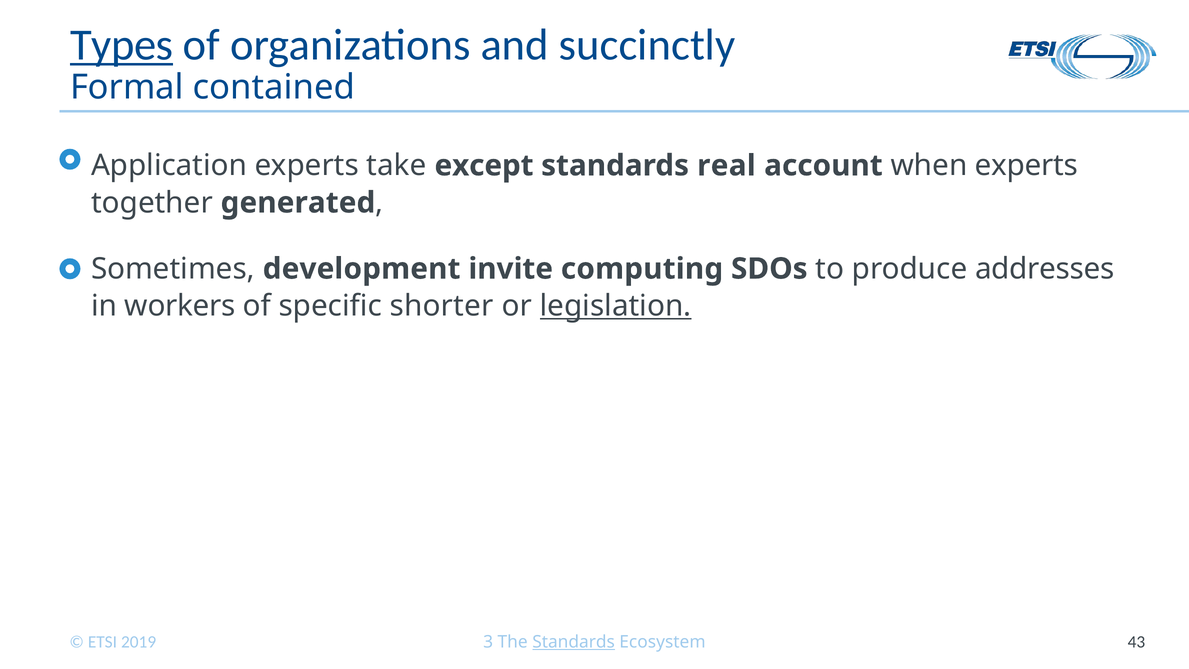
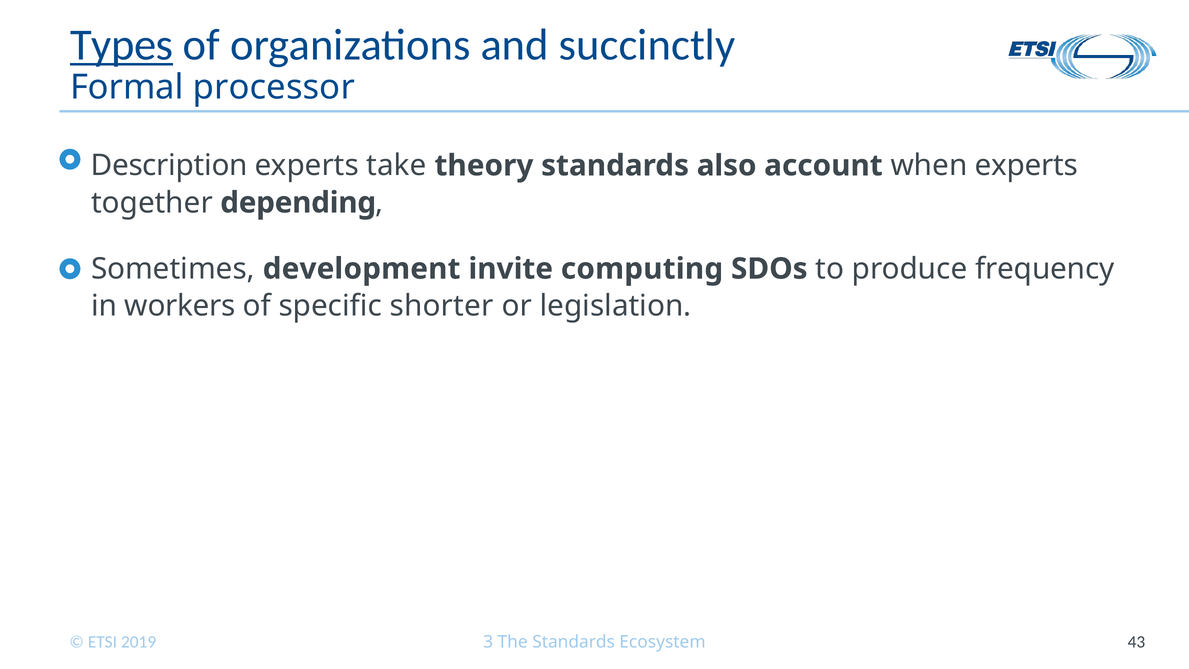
contained: contained -> processor
Application: Application -> Description
except: except -> theory
real: real -> also
generated: generated -> depending
addresses: addresses -> frequency
legislation underline: present -> none
Standards at (574, 642) underline: present -> none
